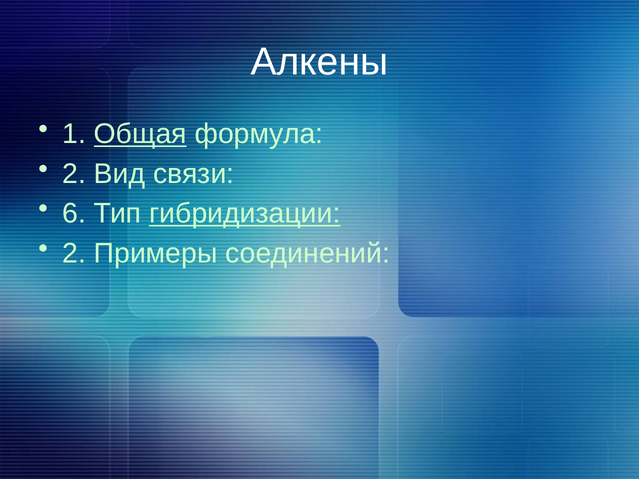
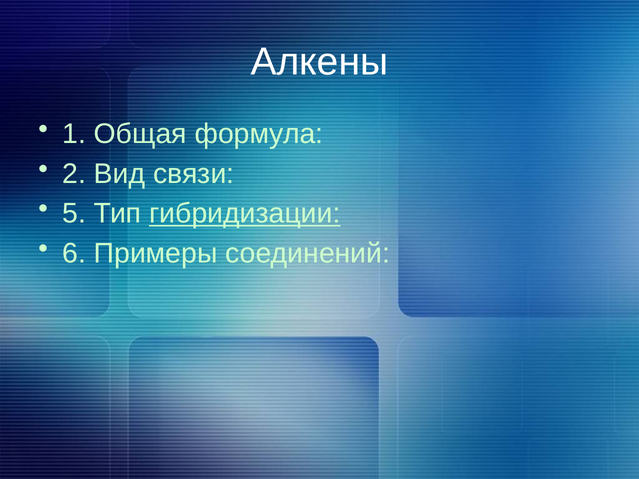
Общая underline: present -> none
6: 6 -> 5
2 at (74, 253): 2 -> 6
